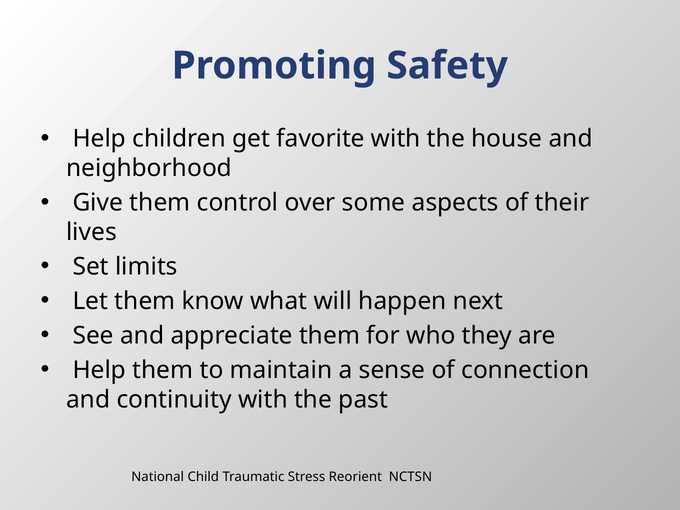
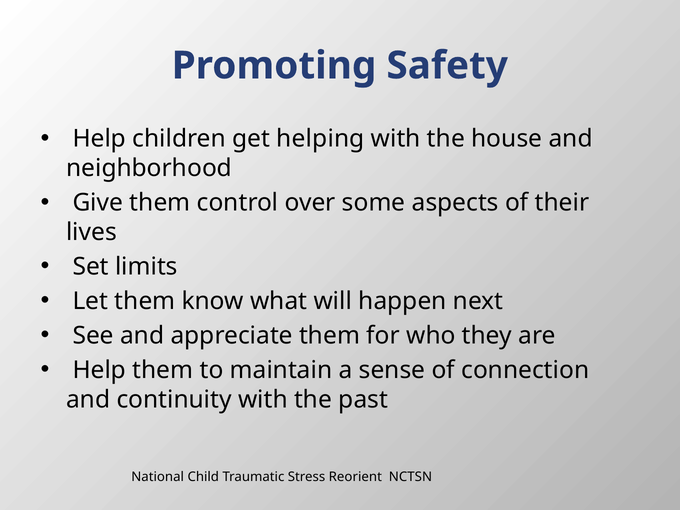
favorite: favorite -> helping
